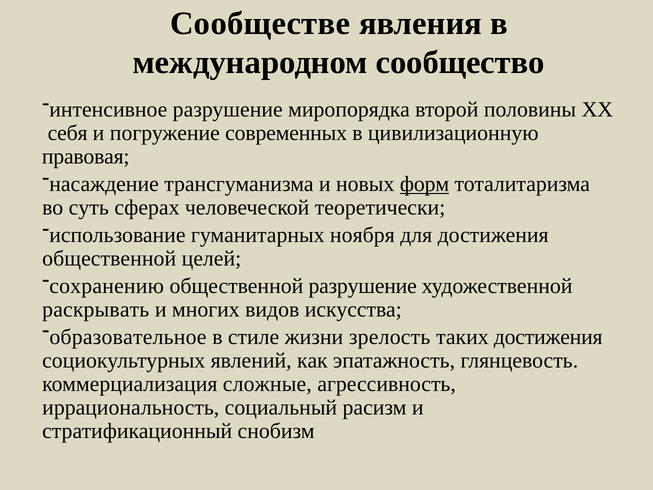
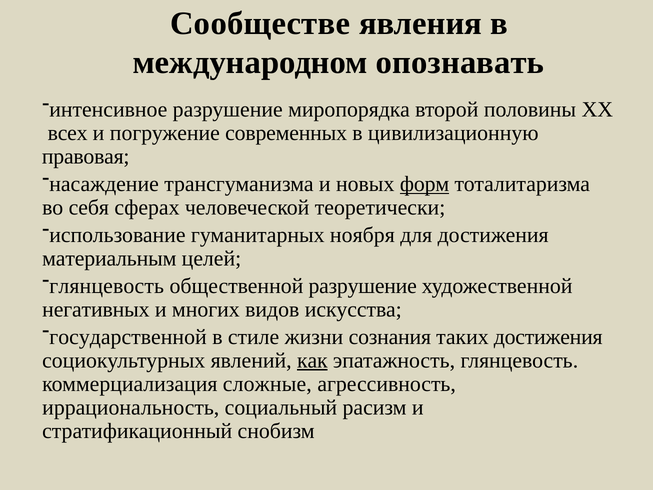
сообщество: сообщество -> опознавать
себя: себя -> всех
суть: суть -> себя
общественной at (109, 258): общественной -> материальным
сохранению at (107, 286): сохранению -> глянцевость
раскрывать: раскрывать -> негативных
образовательное: образовательное -> государственной
зрелость: зрелость -> сознания
как underline: none -> present
